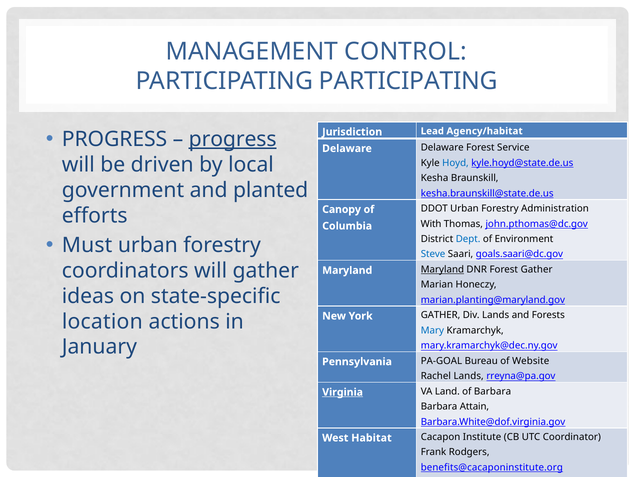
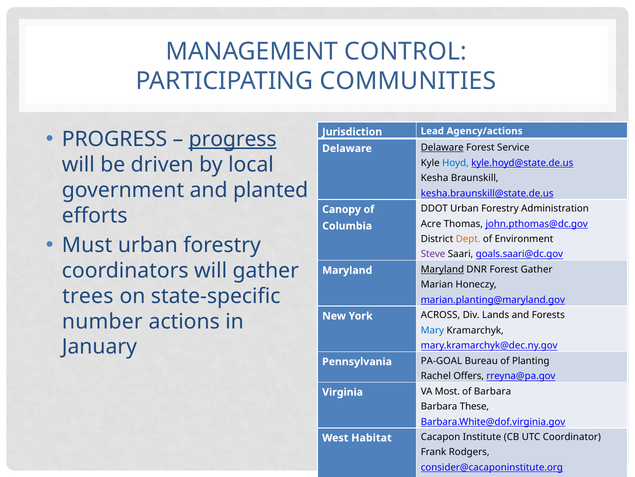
PARTICIPATING PARTICIPATING: PARTICIPATING -> COMMUNITIES
Agency/habitat: Agency/habitat -> Agency/actions
Delaware at (442, 147) underline: none -> present
With: With -> Acre
Dept colour: blue -> orange
Steve colour: blue -> purple
ideas: ideas -> trees
York GATHER: GATHER -> ACROSS
location: location -> number
Website: Website -> Planting
Rachel Lands: Lands -> Offers
Virginia underline: present -> none
Land: Land -> Most
Attain: Attain -> These
benefits@cacaponinstitute.org: benefits@cacaponinstitute.org -> consider@cacaponinstitute.org
